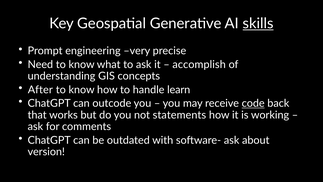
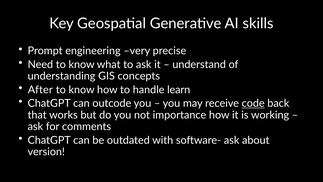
skills underline: present -> none
accomplish: accomplish -> understand
statements: statements -> importance
